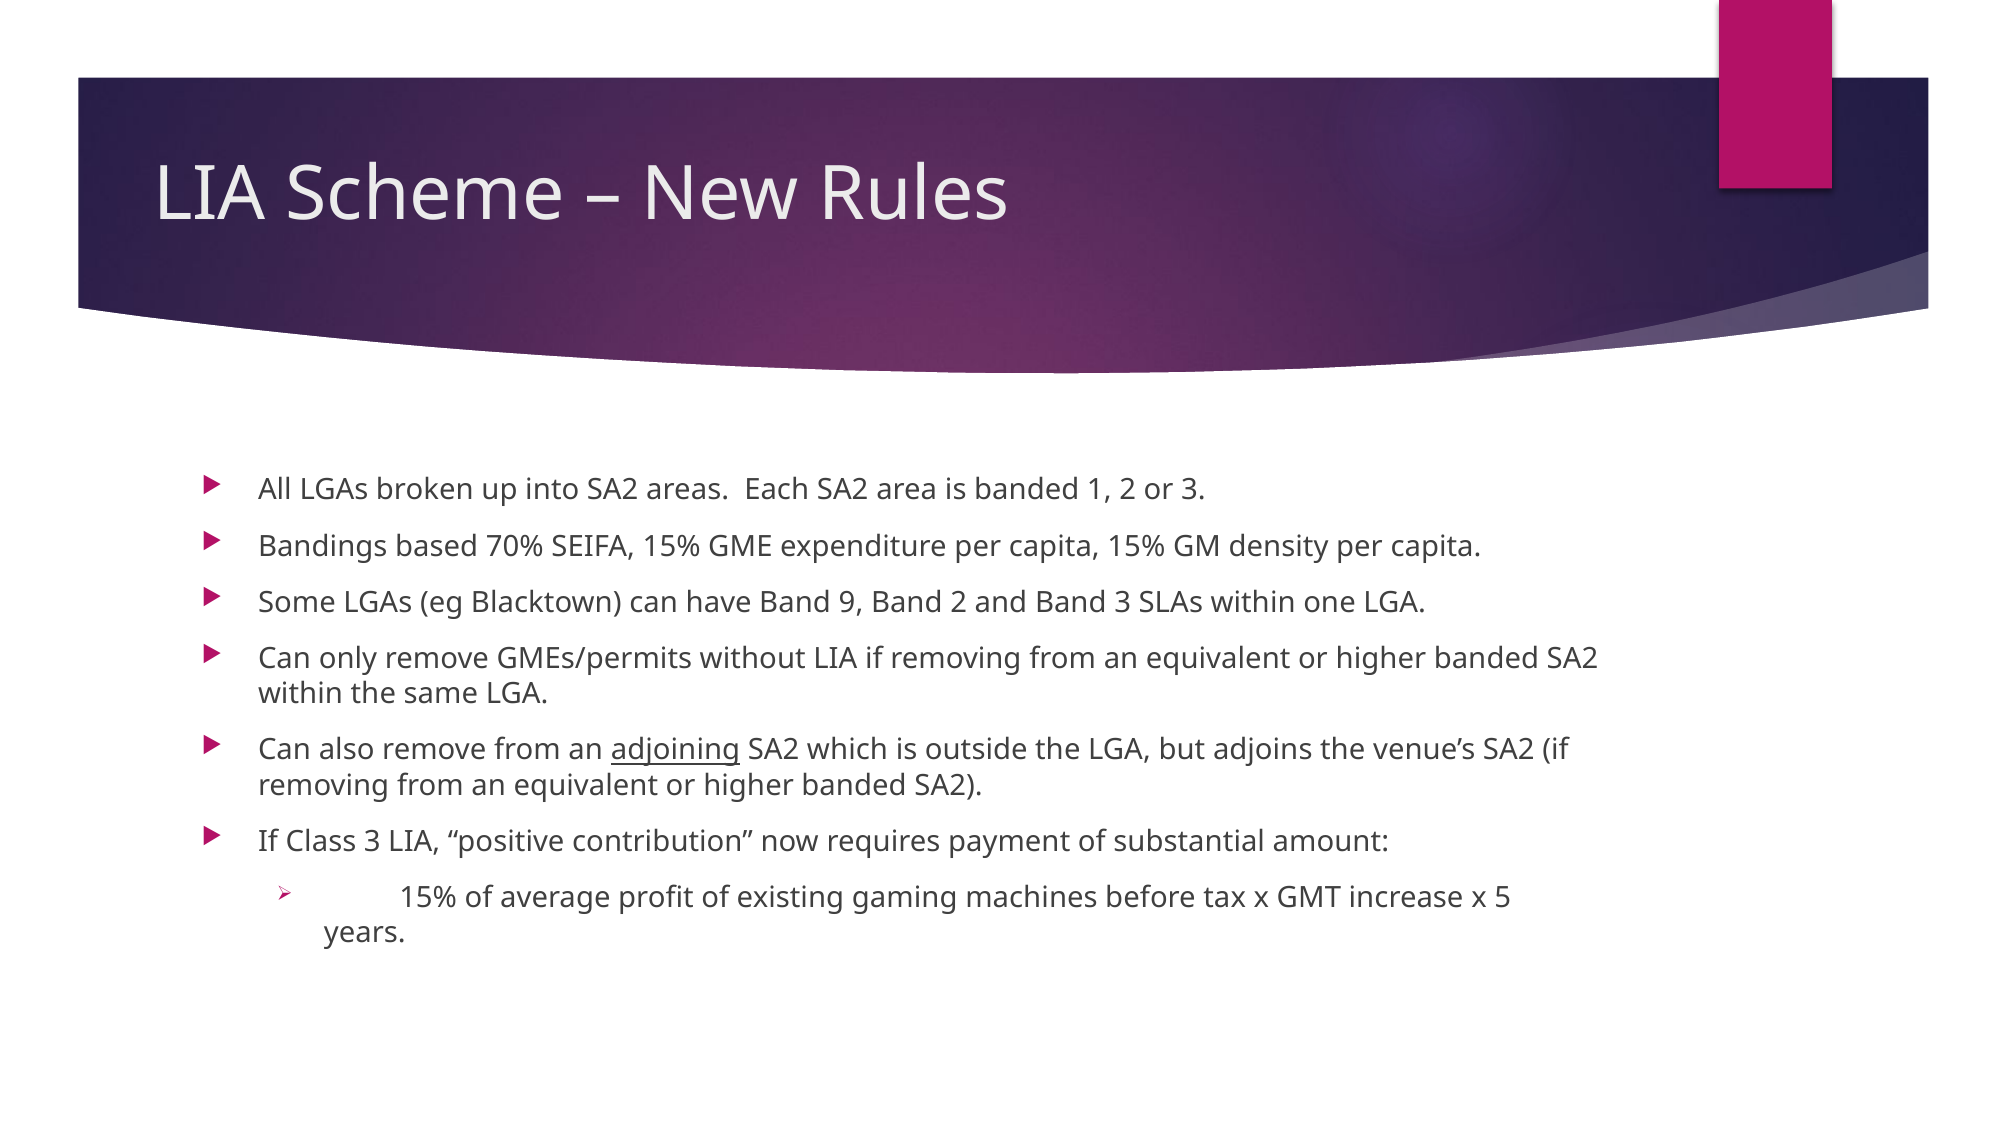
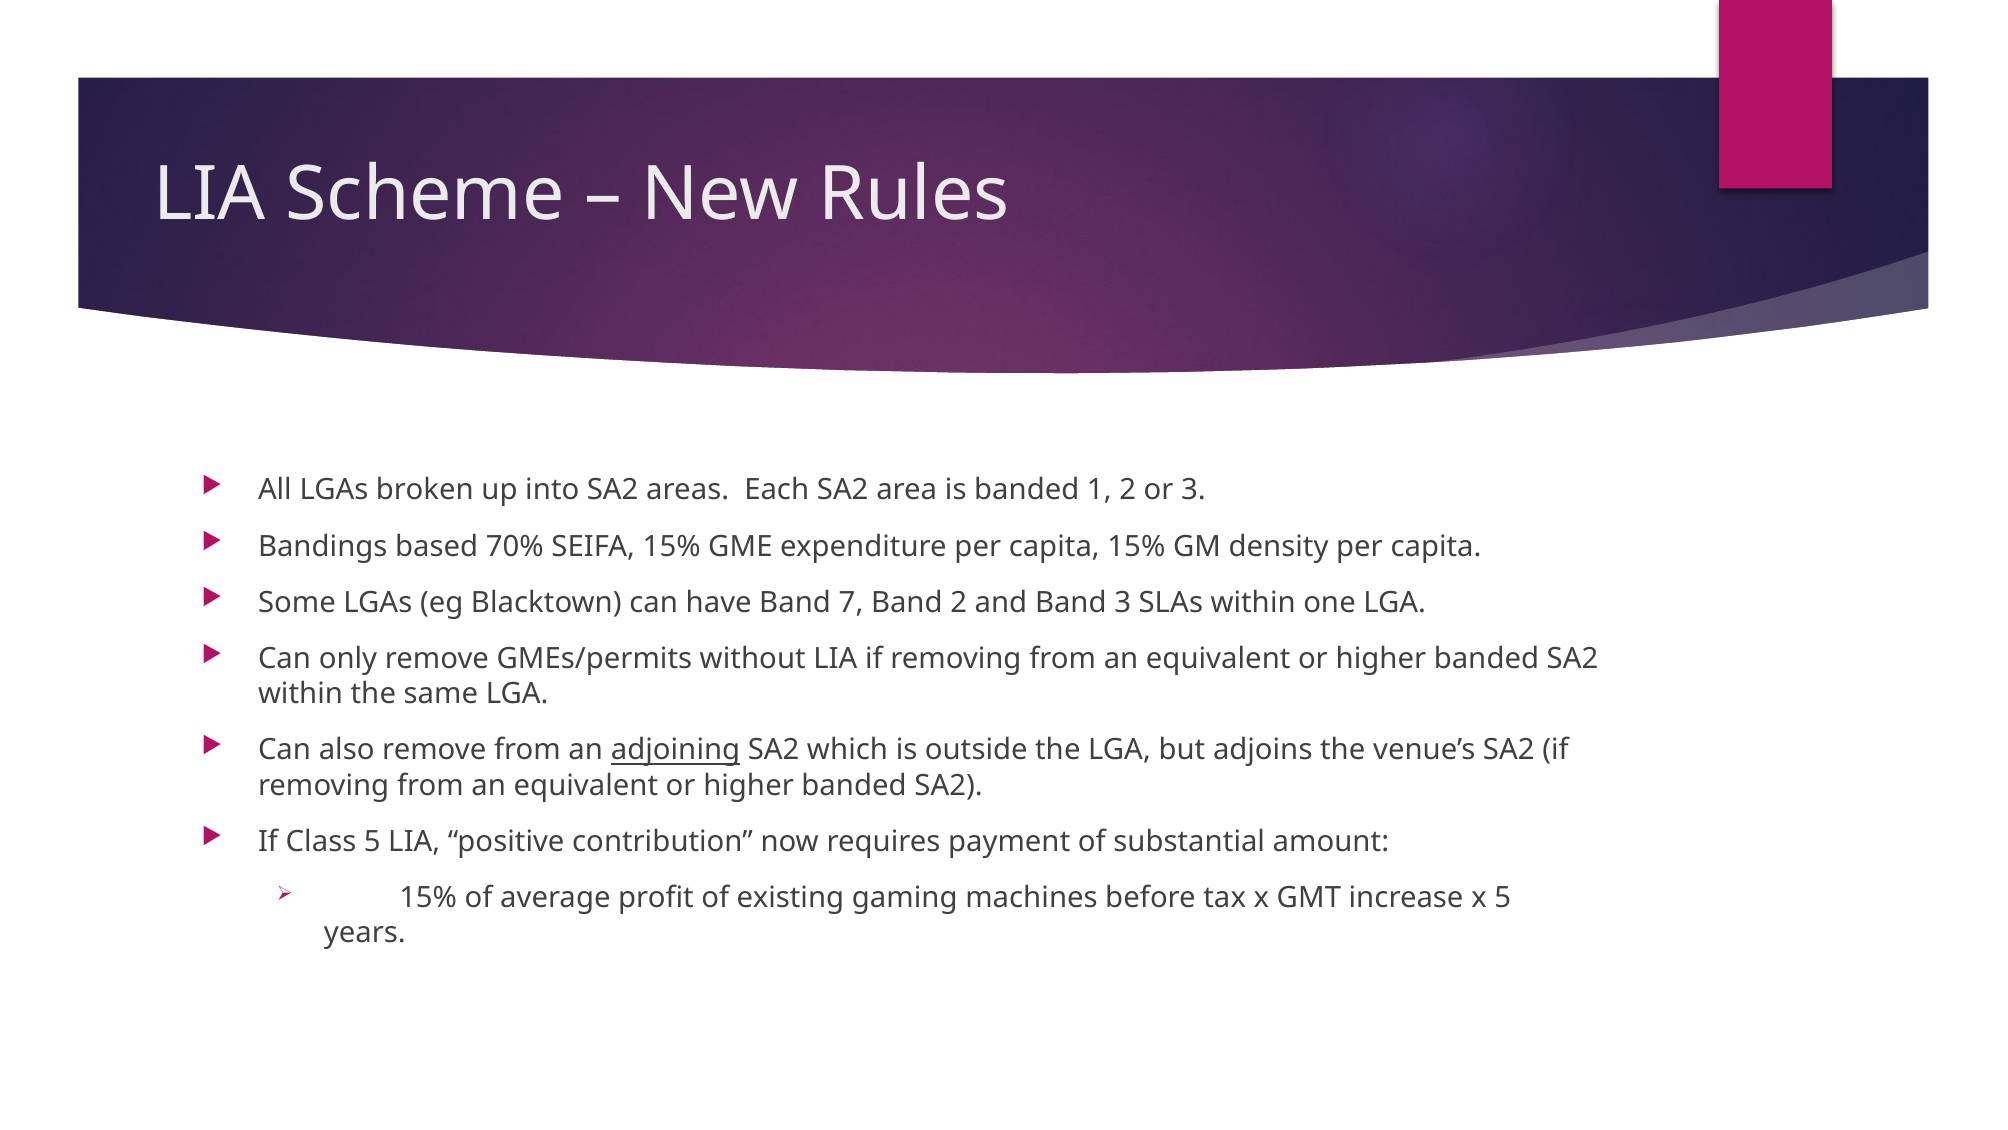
9: 9 -> 7
Class 3: 3 -> 5
